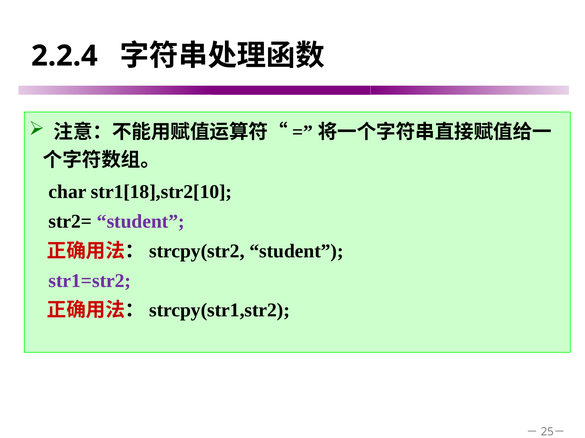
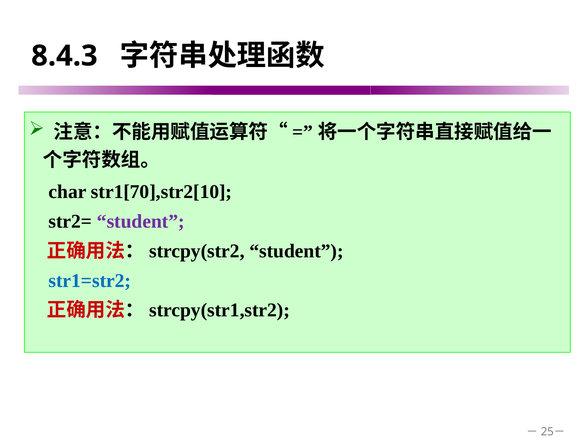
2.2.4: 2.2.4 -> 8.4.3
str1[18],str2[10: str1[18],str2[10 -> str1[70],str2[10
str1=str2 colour: purple -> blue
